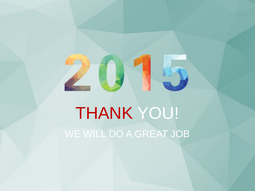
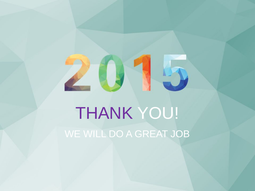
THANK colour: red -> purple
